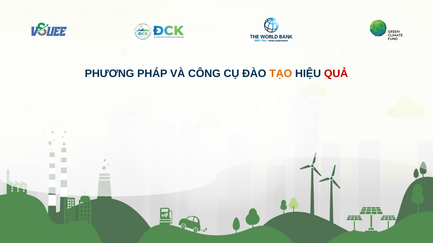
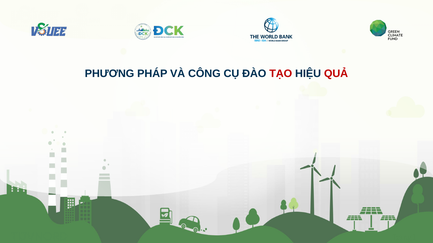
TẠO colour: orange -> red
